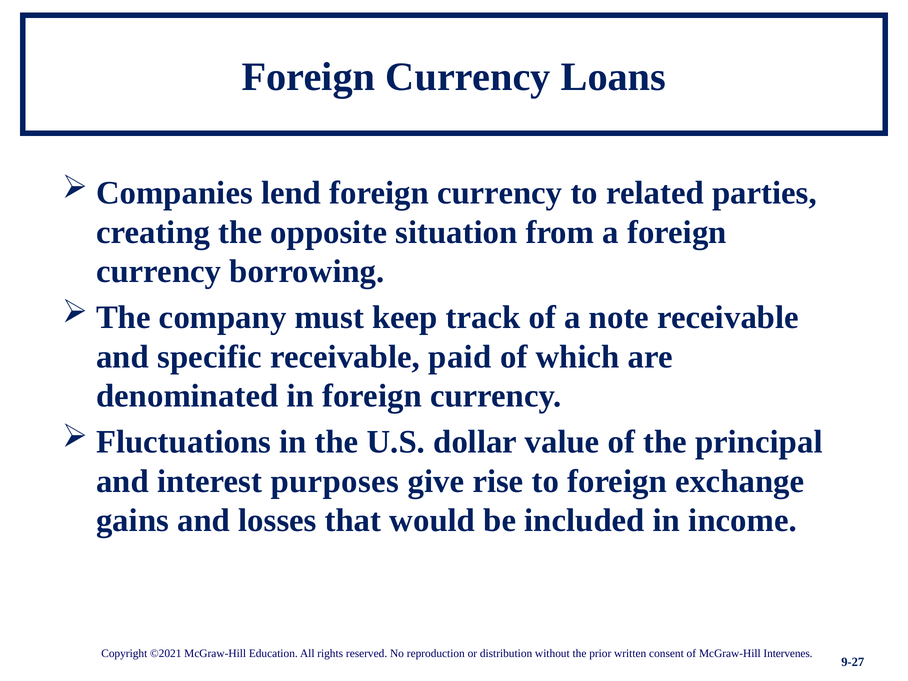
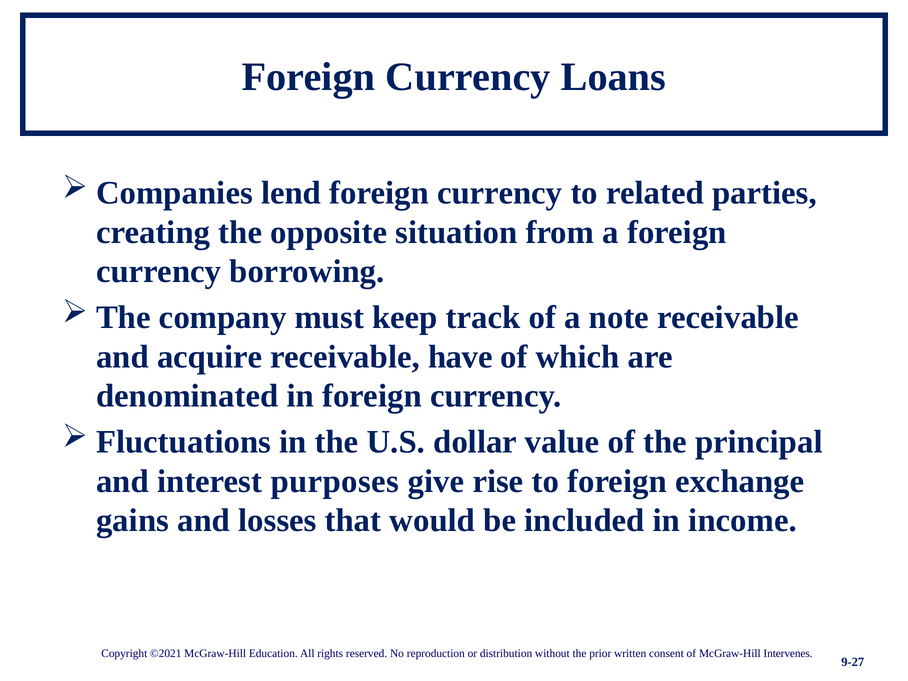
specific: specific -> acquire
paid: paid -> have
